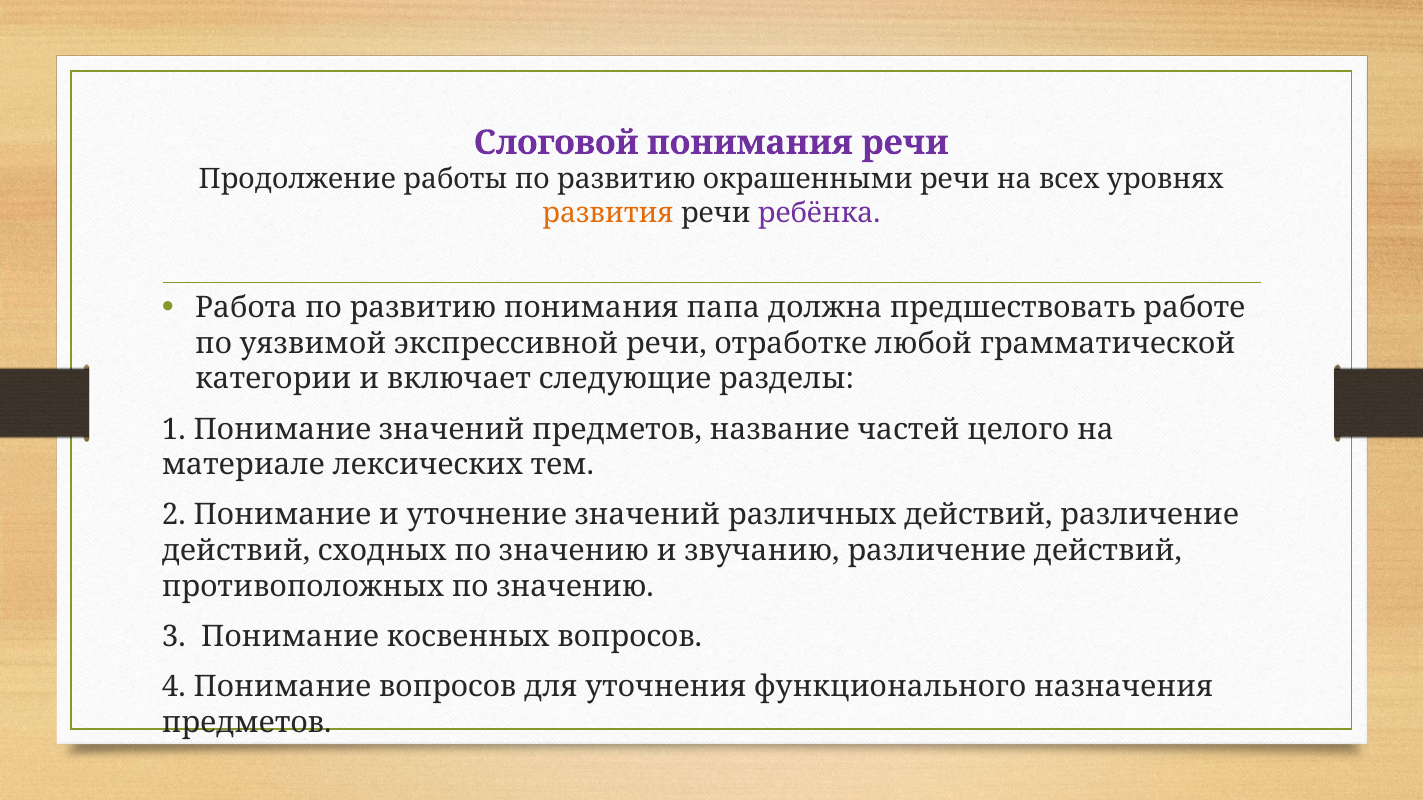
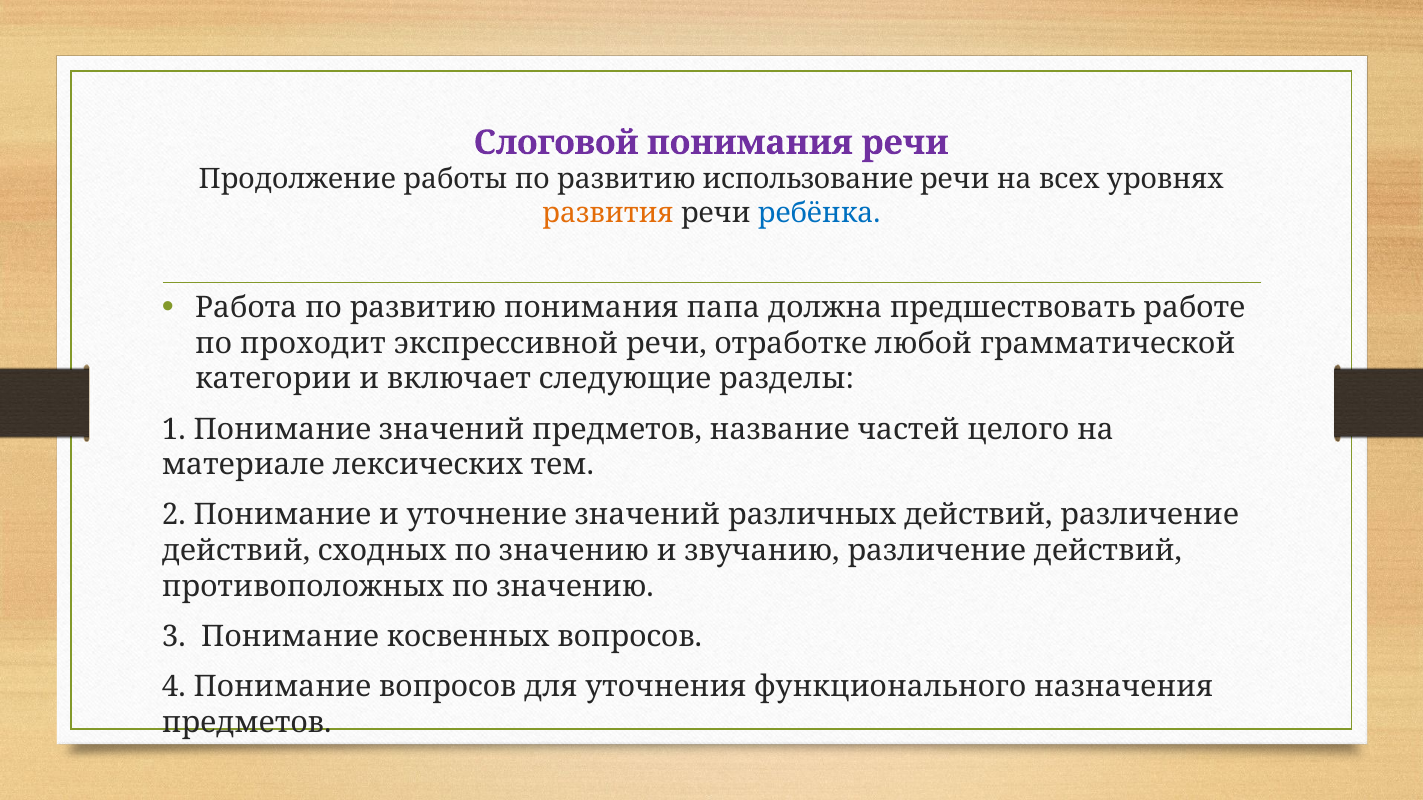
окрашенными: окрашенными -> использование
ребёнка colour: purple -> blue
уязвимой: уязвимой -> проходит
